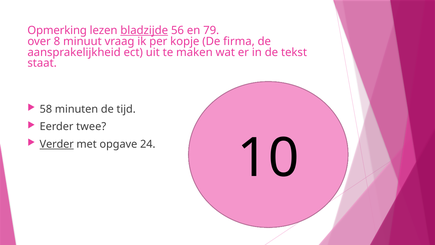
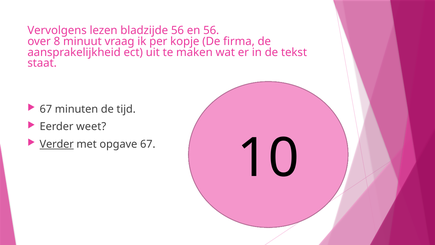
Opmerking: Opmerking -> Vervolgens
bladzijde underline: present -> none
en 79: 79 -> 56
58 at (46, 109): 58 -> 67
twee: twee -> weet
opgave 24: 24 -> 67
